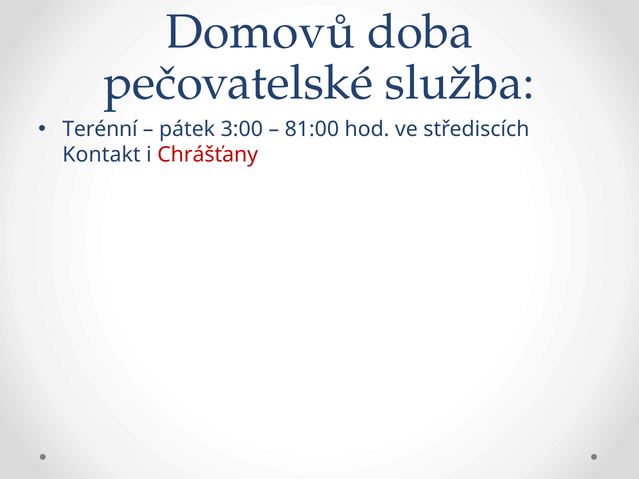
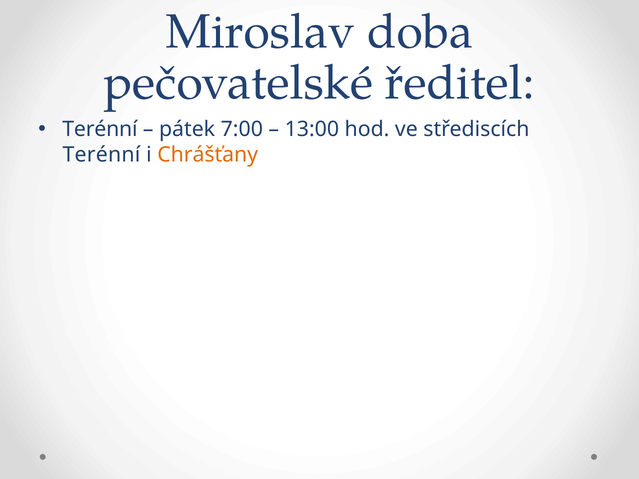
Domovů: Domovů -> Miroslav
služba: služba -> ředitel
3:00: 3:00 -> 7:00
81:00: 81:00 -> 13:00
Kontakt at (101, 155): Kontakt -> Terénní
Chrášťany colour: red -> orange
